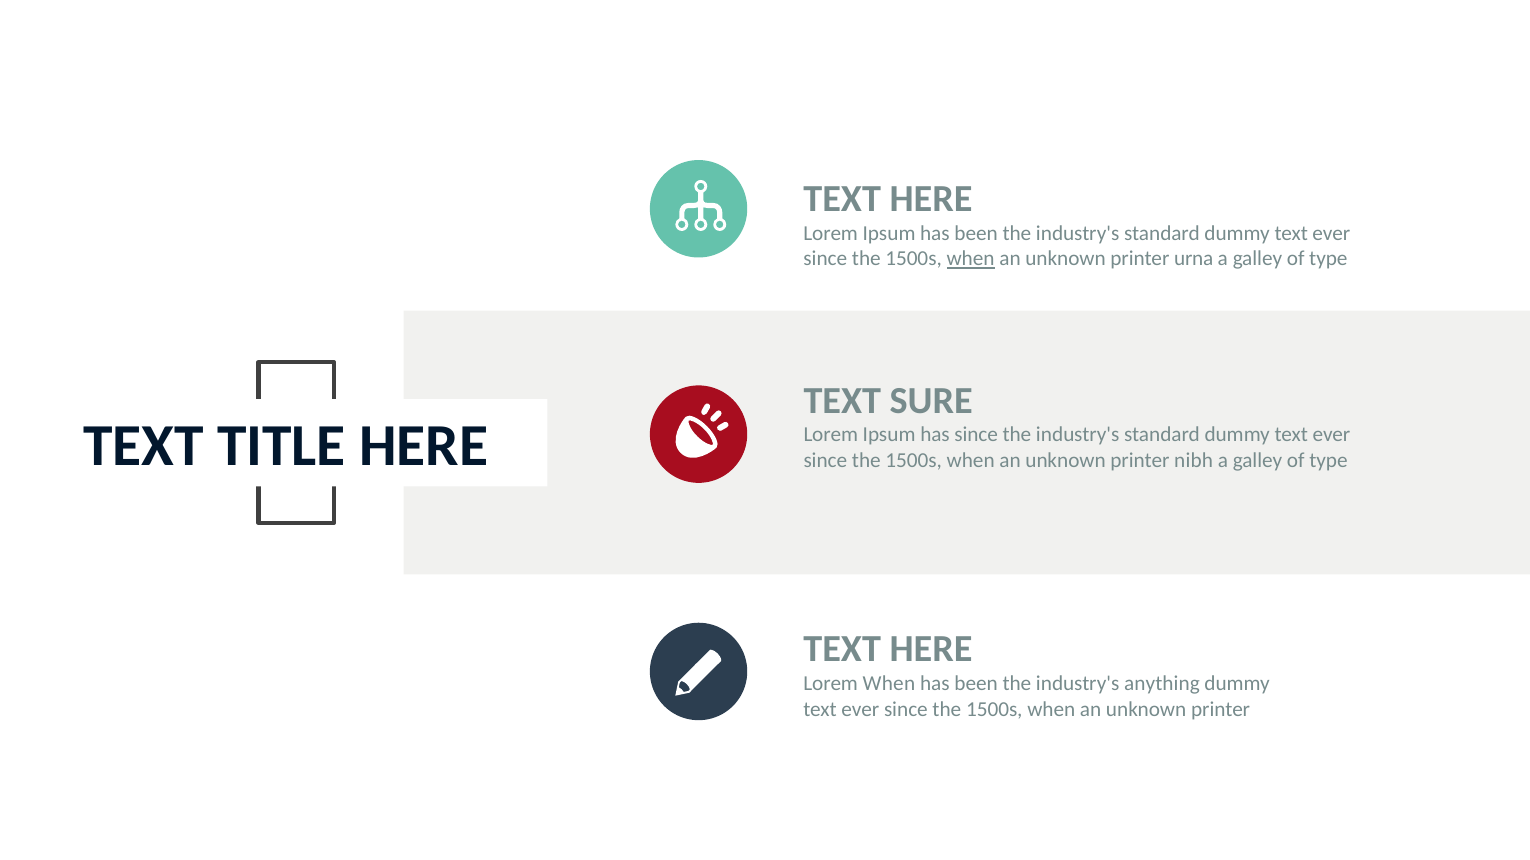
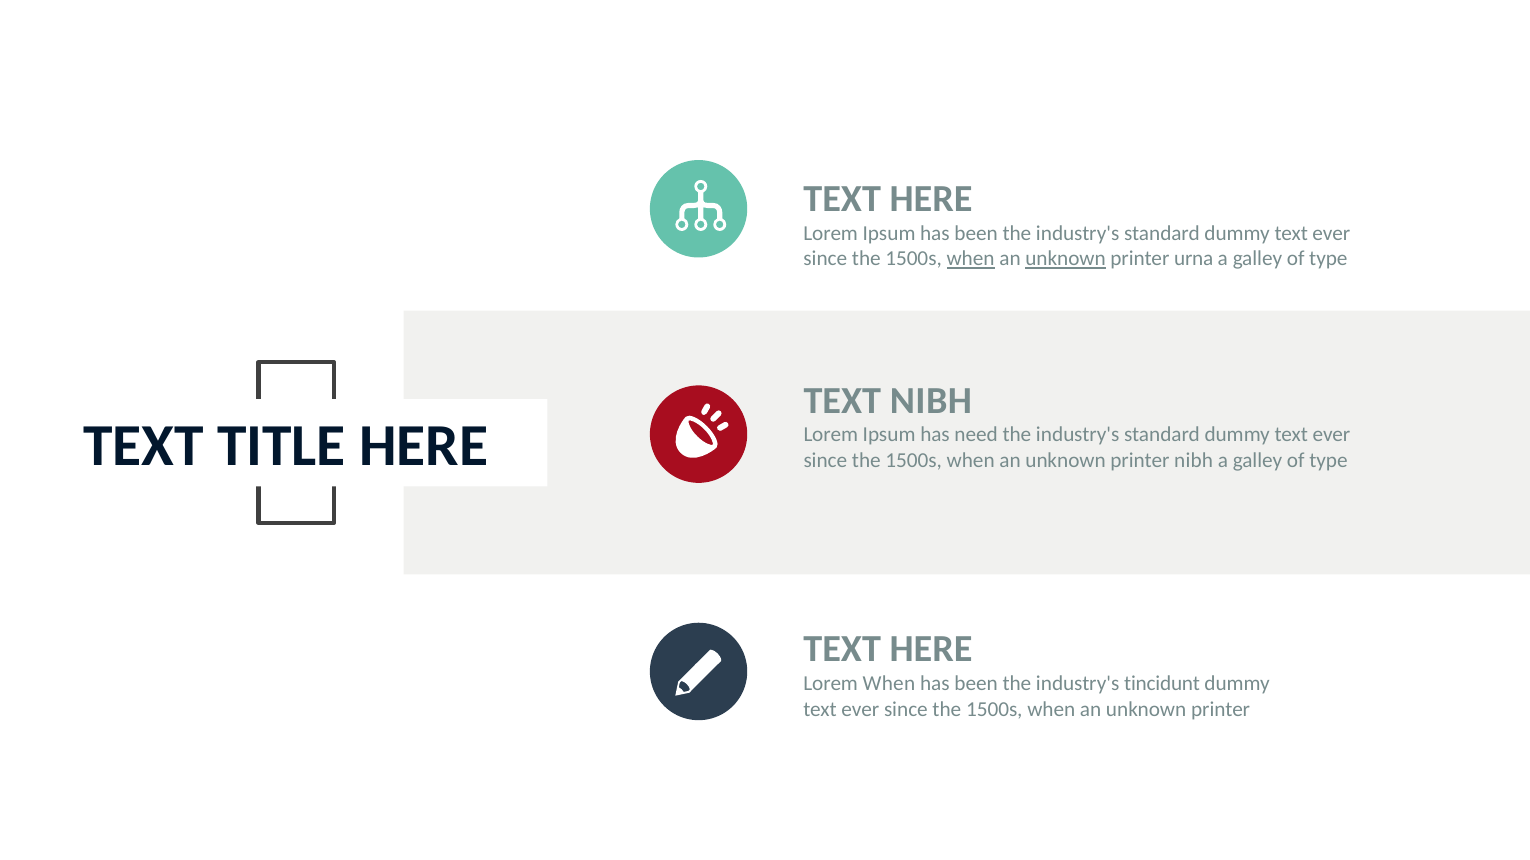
unknown at (1066, 259) underline: none -> present
TEXT SURE: SURE -> NIBH
has since: since -> need
anything: anything -> tincidunt
